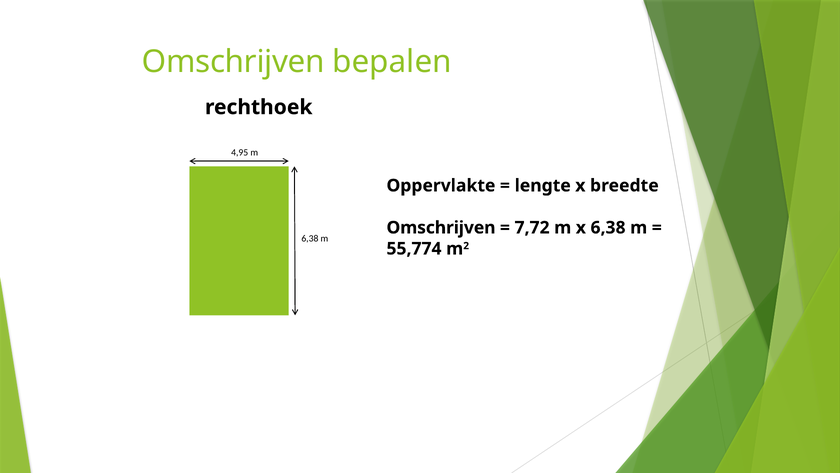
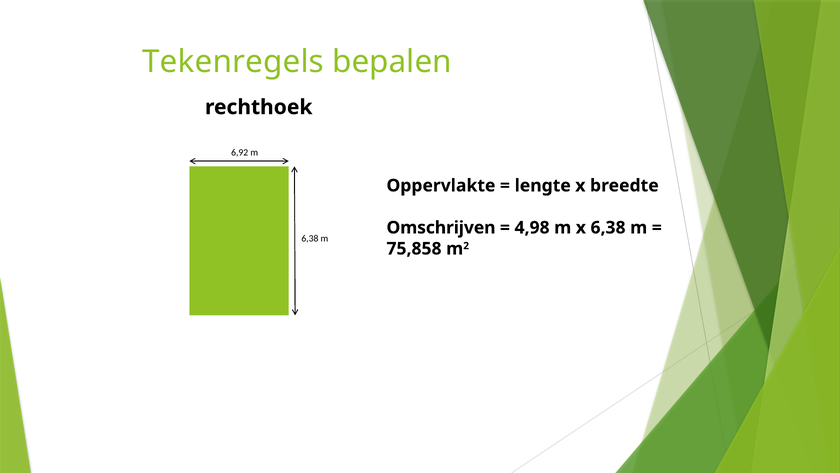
Omschrijven at (233, 62): Omschrijven -> Tekenregels
4,95: 4,95 -> 6,92
7,72: 7,72 -> 4,98
55,774: 55,774 -> 75,858
